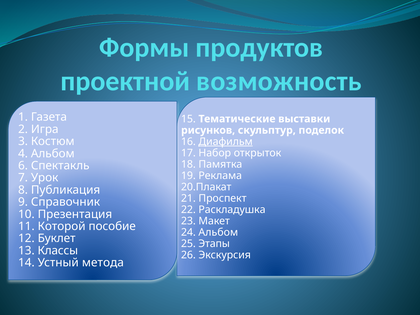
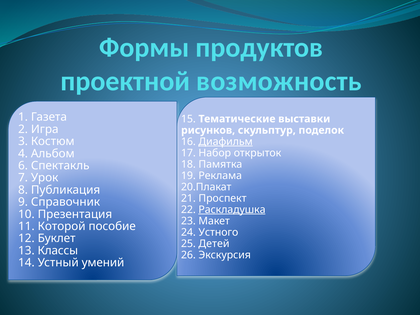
Раскладушка underline: none -> present
24 Альбом: Альбом -> Устного
Этапы: Этапы -> Детей
метода: метода -> умений
